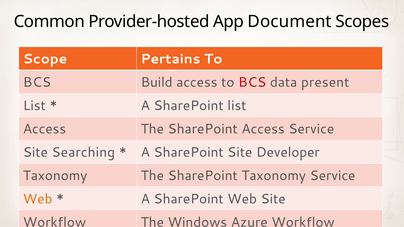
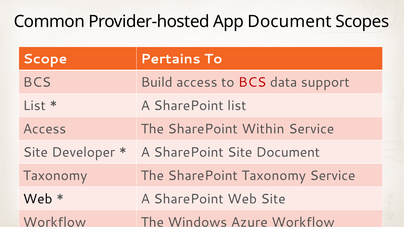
present: present -> support
SharePoint Access: Access -> Within
Searching: Searching -> Developer
Site Developer: Developer -> Document
Web at (38, 199) colour: orange -> black
